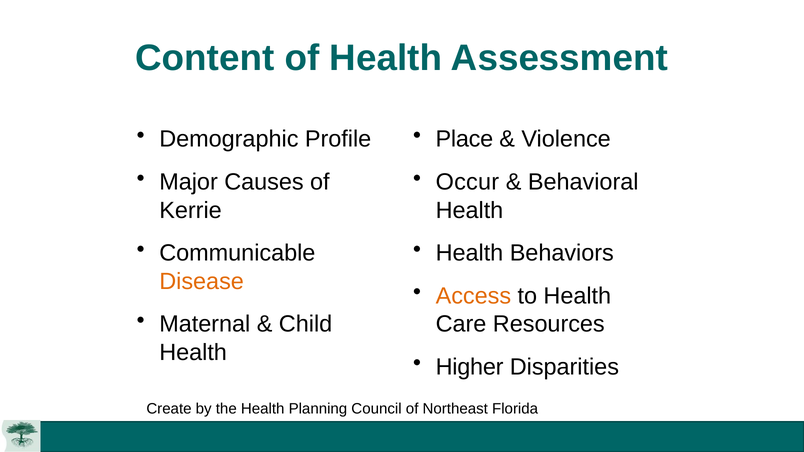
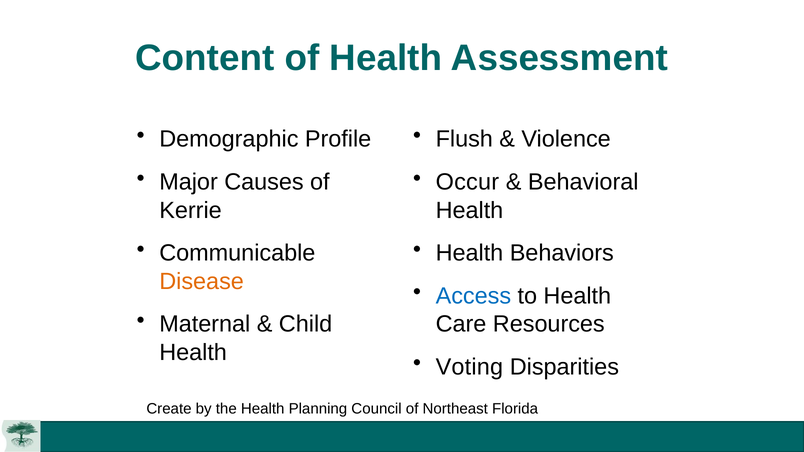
Place: Place -> Flush
Access colour: orange -> blue
Higher: Higher -> Voting
